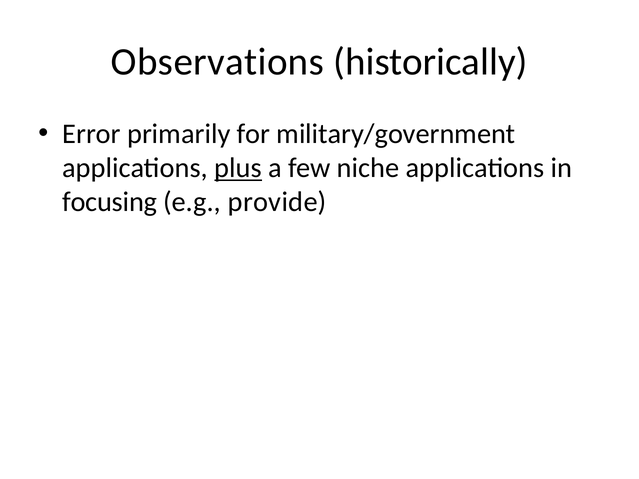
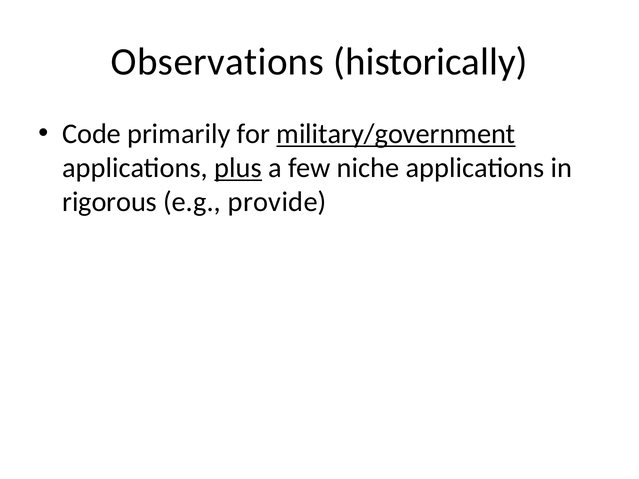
Error: Error -> Code
military/government underline: none -> present
focusing: focusing -> rigorous
